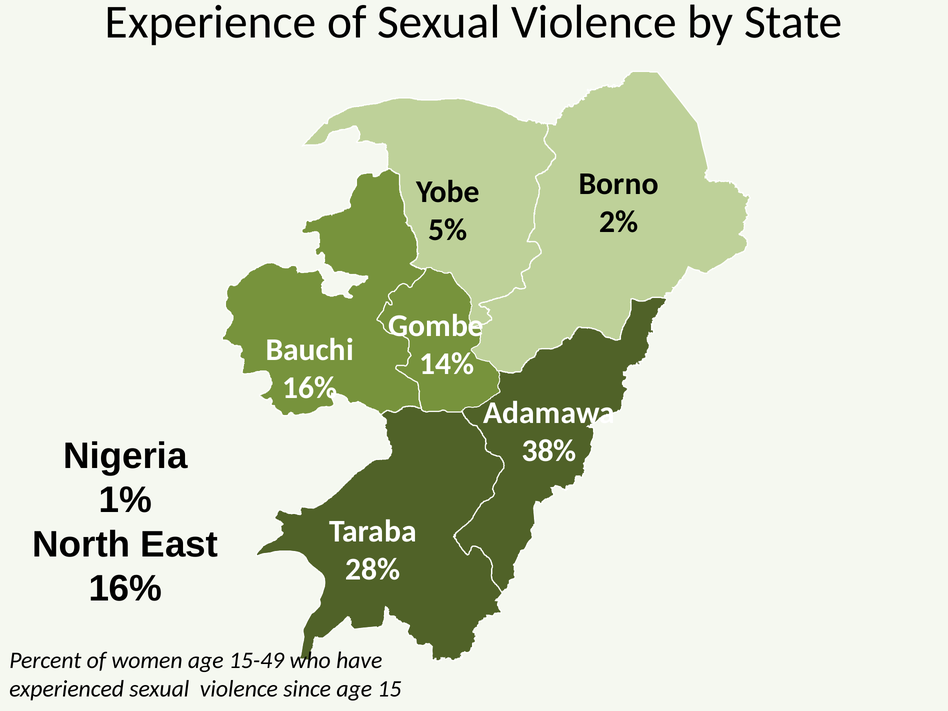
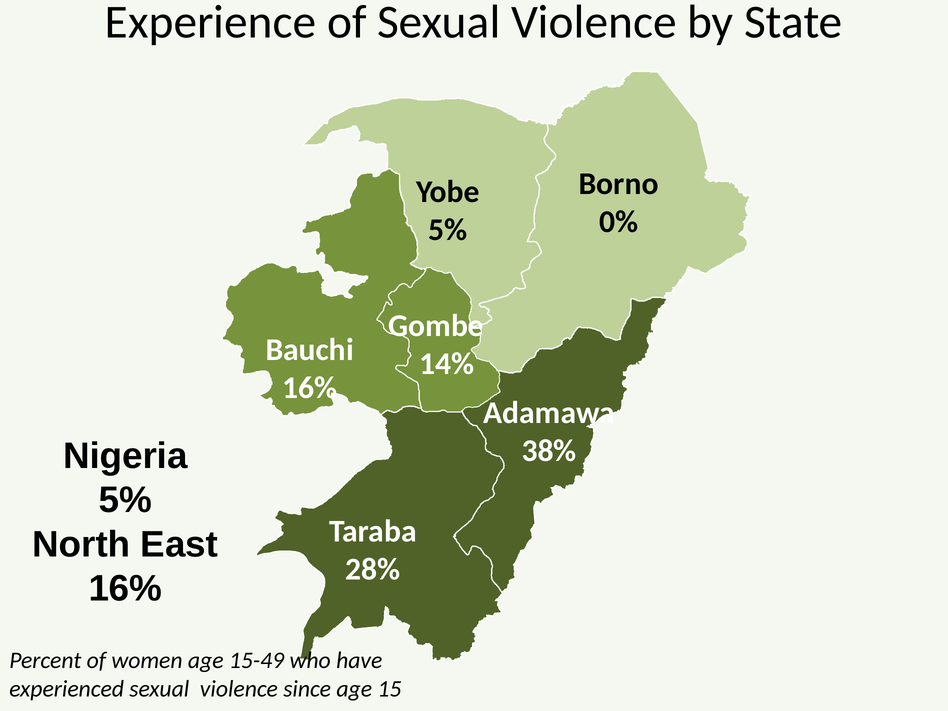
2%: 2% -> 0%
1% at (125, 500): 1% -> 5%
